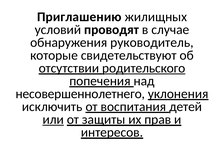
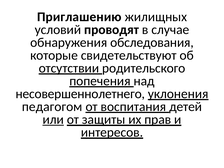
руководитель: руководитель -> обследования
родительского underline: present -> none
исключить: исключить -> педагогом
